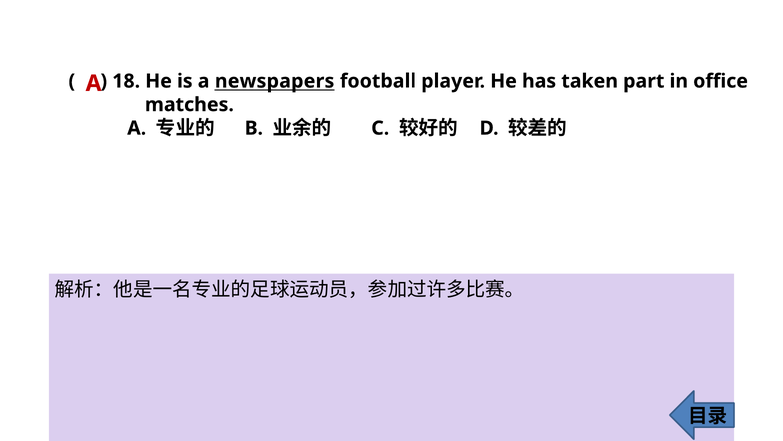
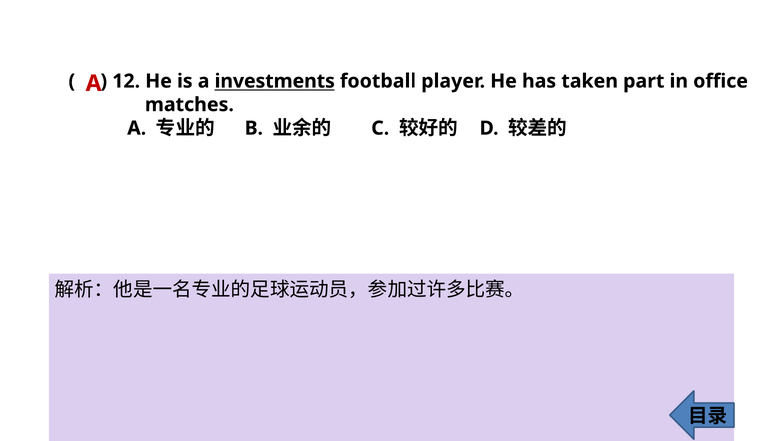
18: 18 -> 12
newspapers: newspapers -> investments
